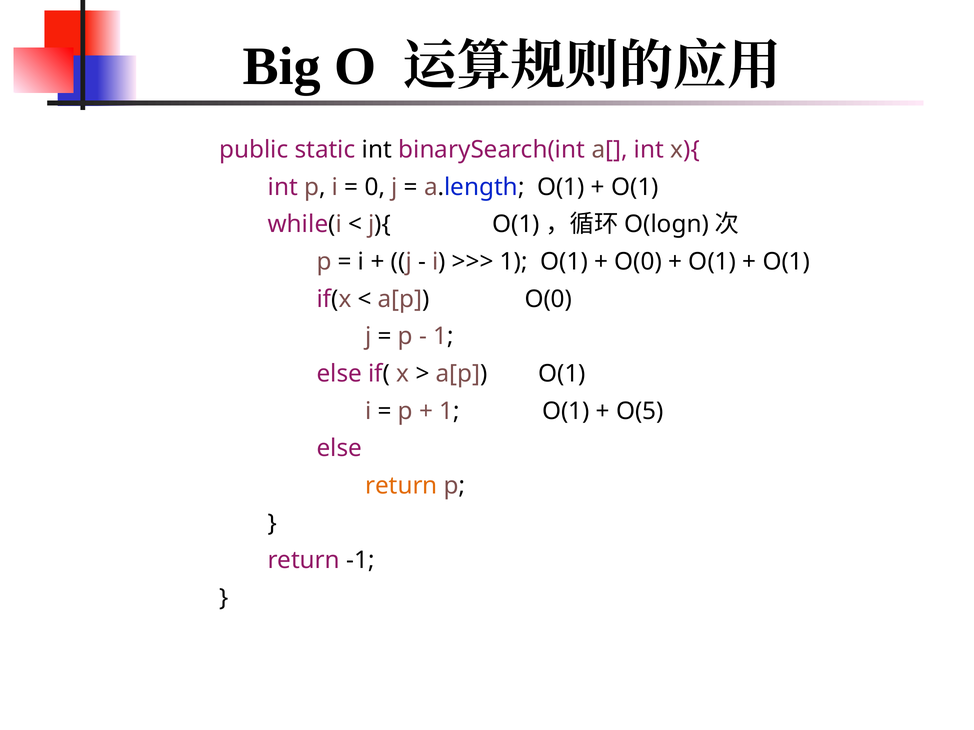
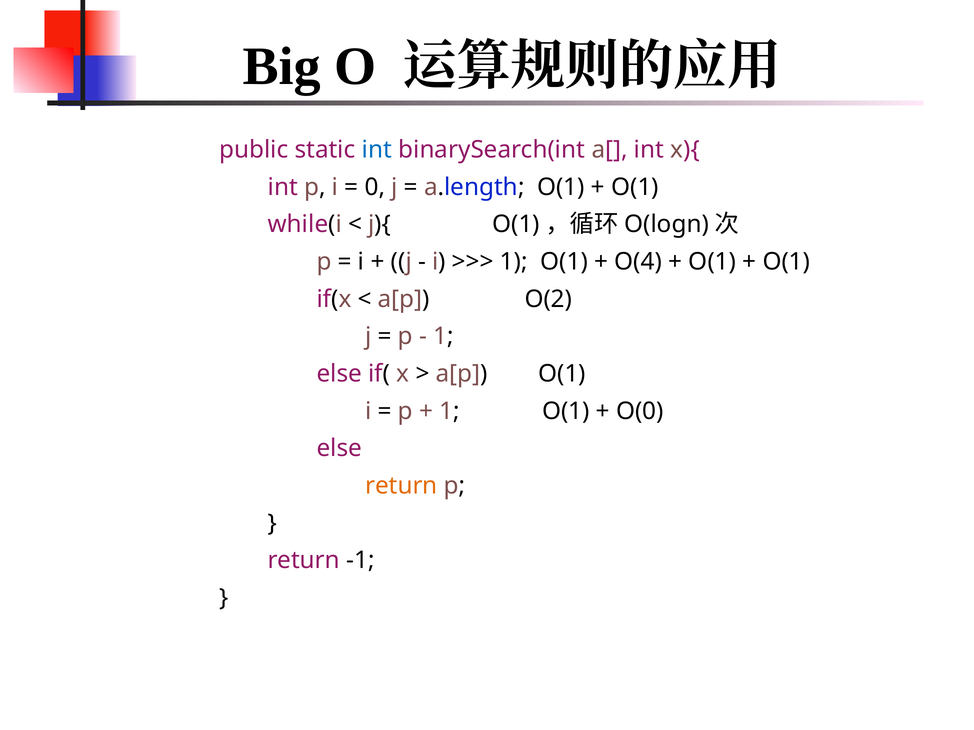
int at (377, 150) colour: black -> blue
O(0 at (638, 262): O(0 -> O(4
a[p O(0: O(0 -> O(2
O(5: O(5 -> O(0
